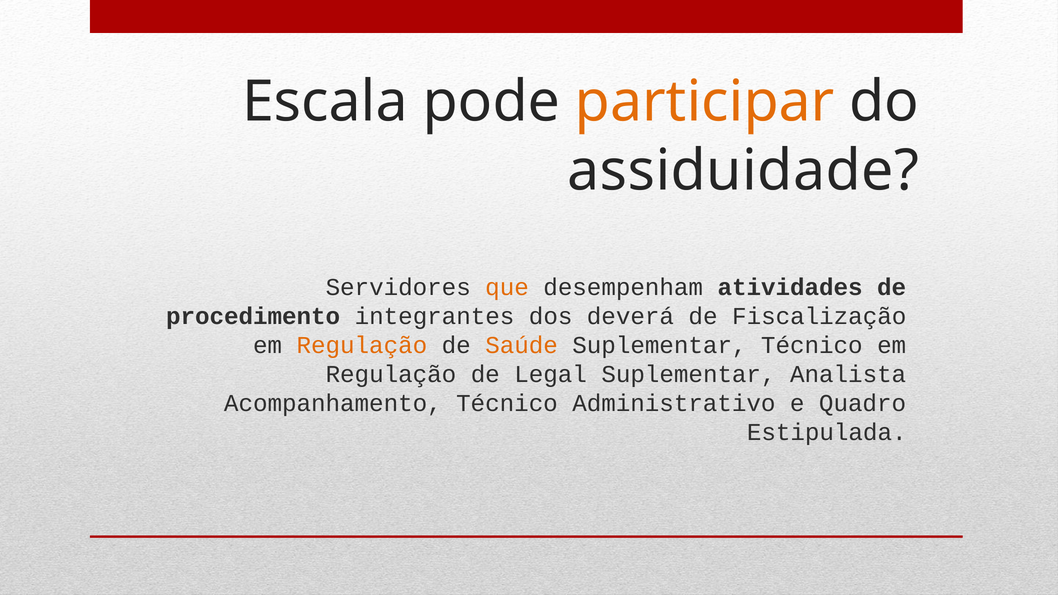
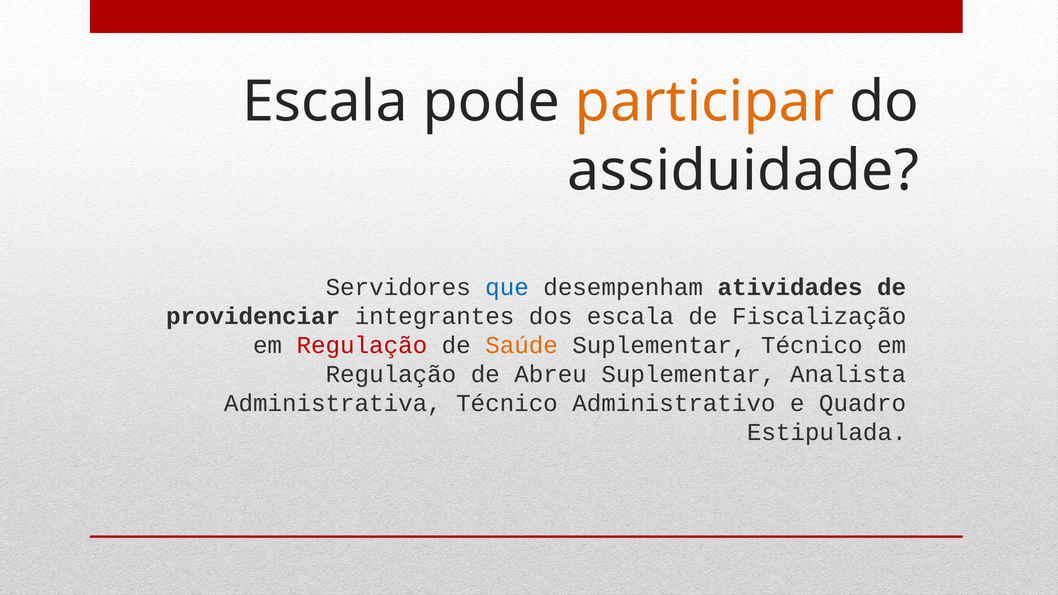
que colour: orange -> blue
procedimento: procedimento -> providenciar
dos deverá: deverá -> escala
Regulação at (362, 345) colour: orange -> red
Legal: Legal -> Abreu
Acompanhamento: Acompanhamento -> Administrativa
